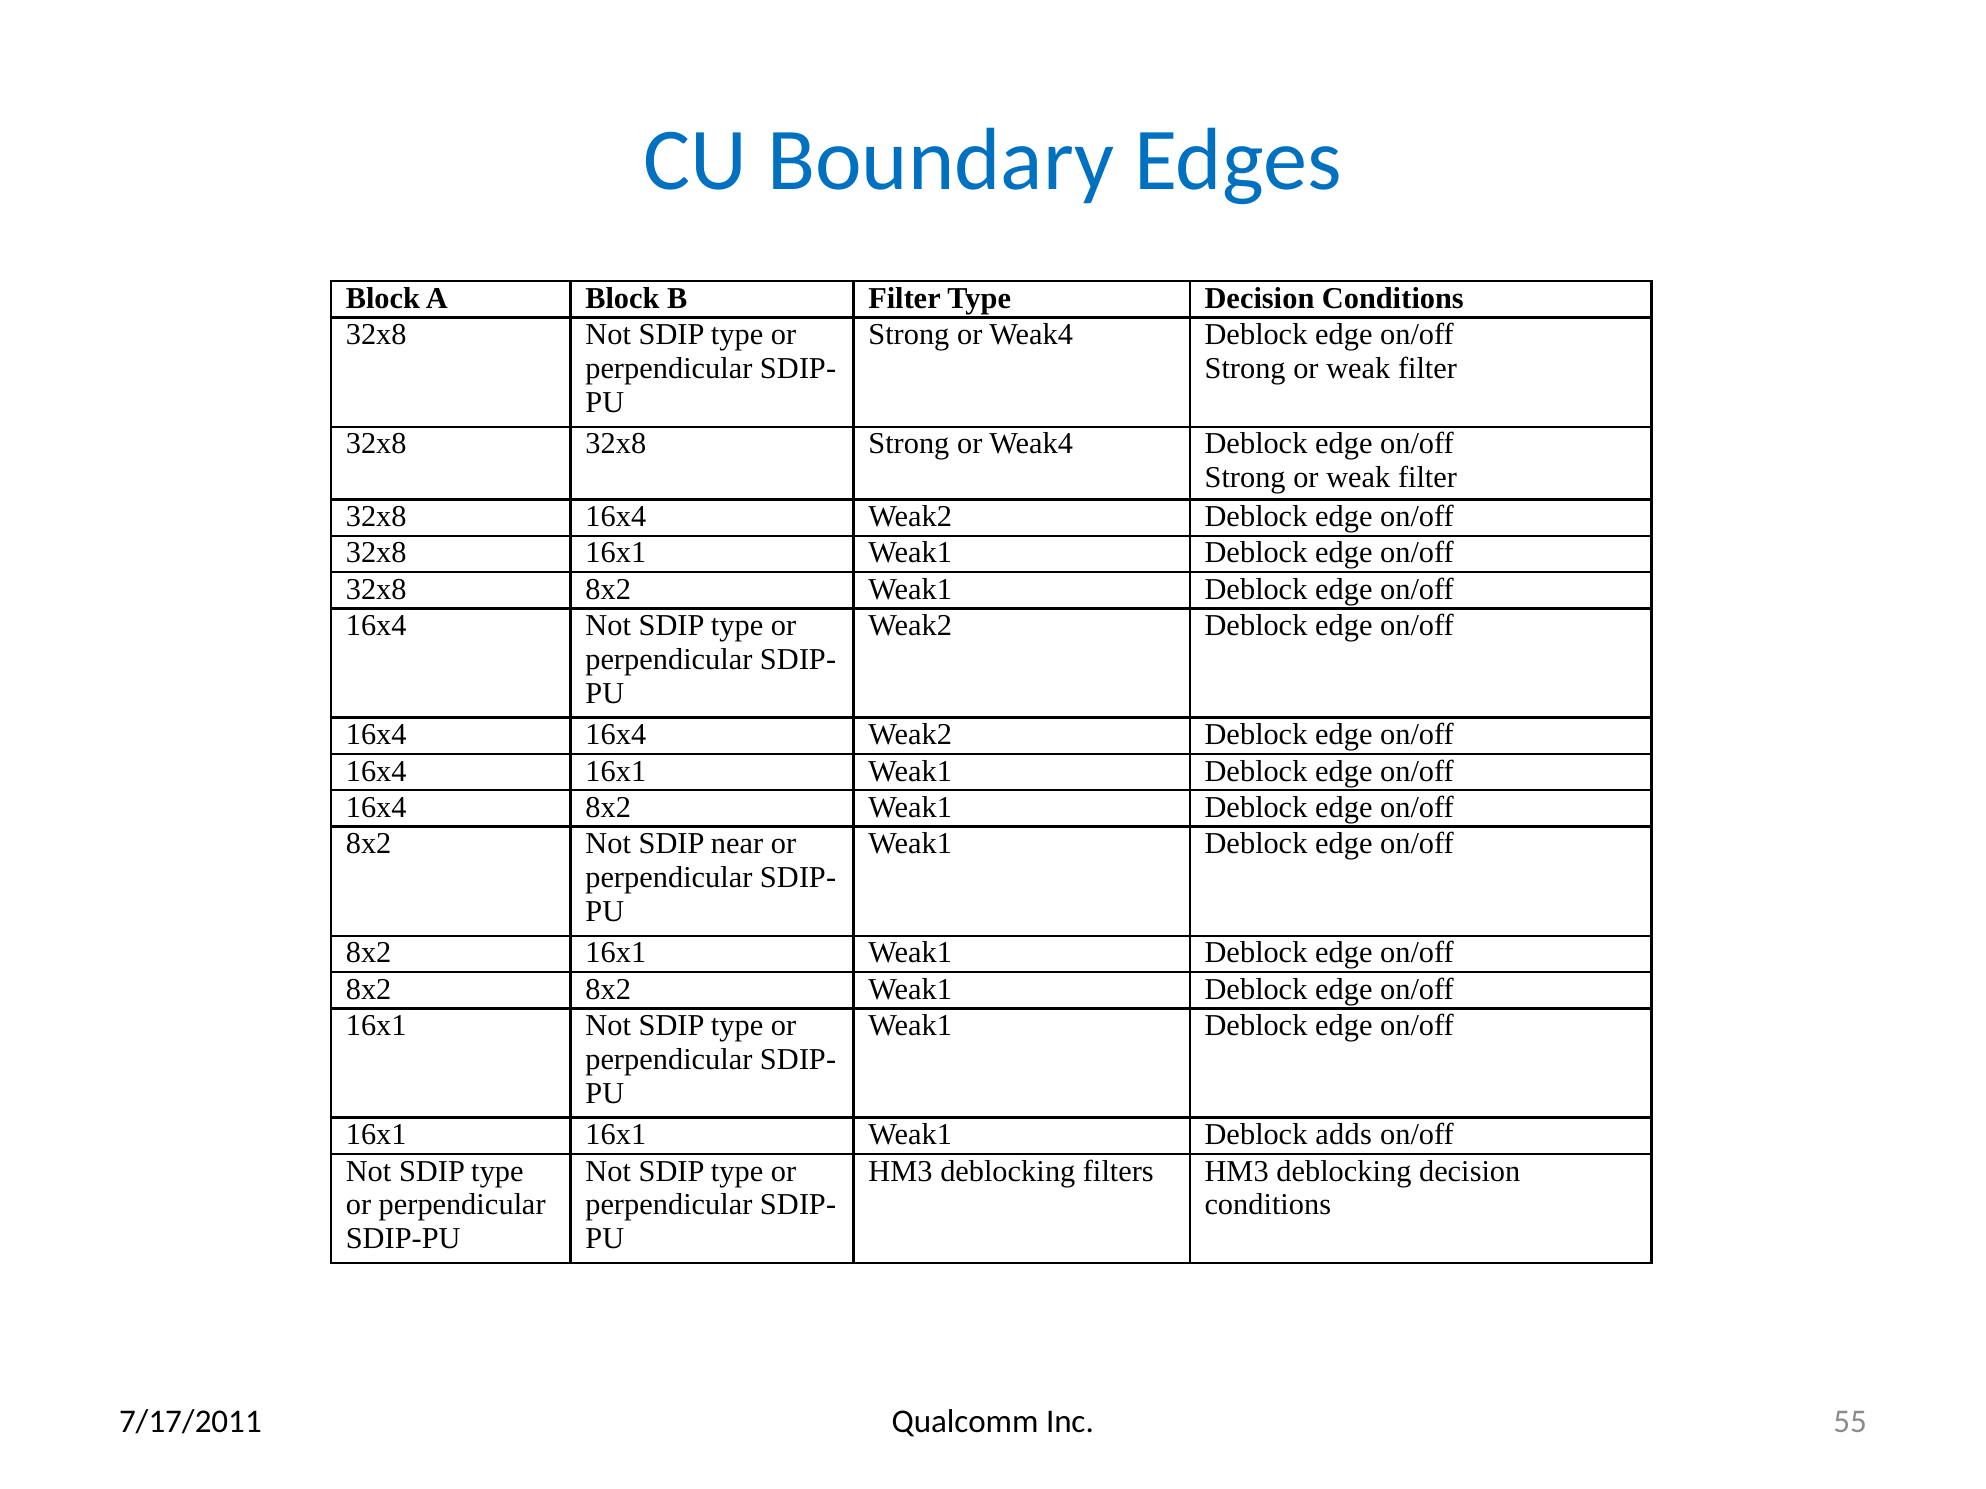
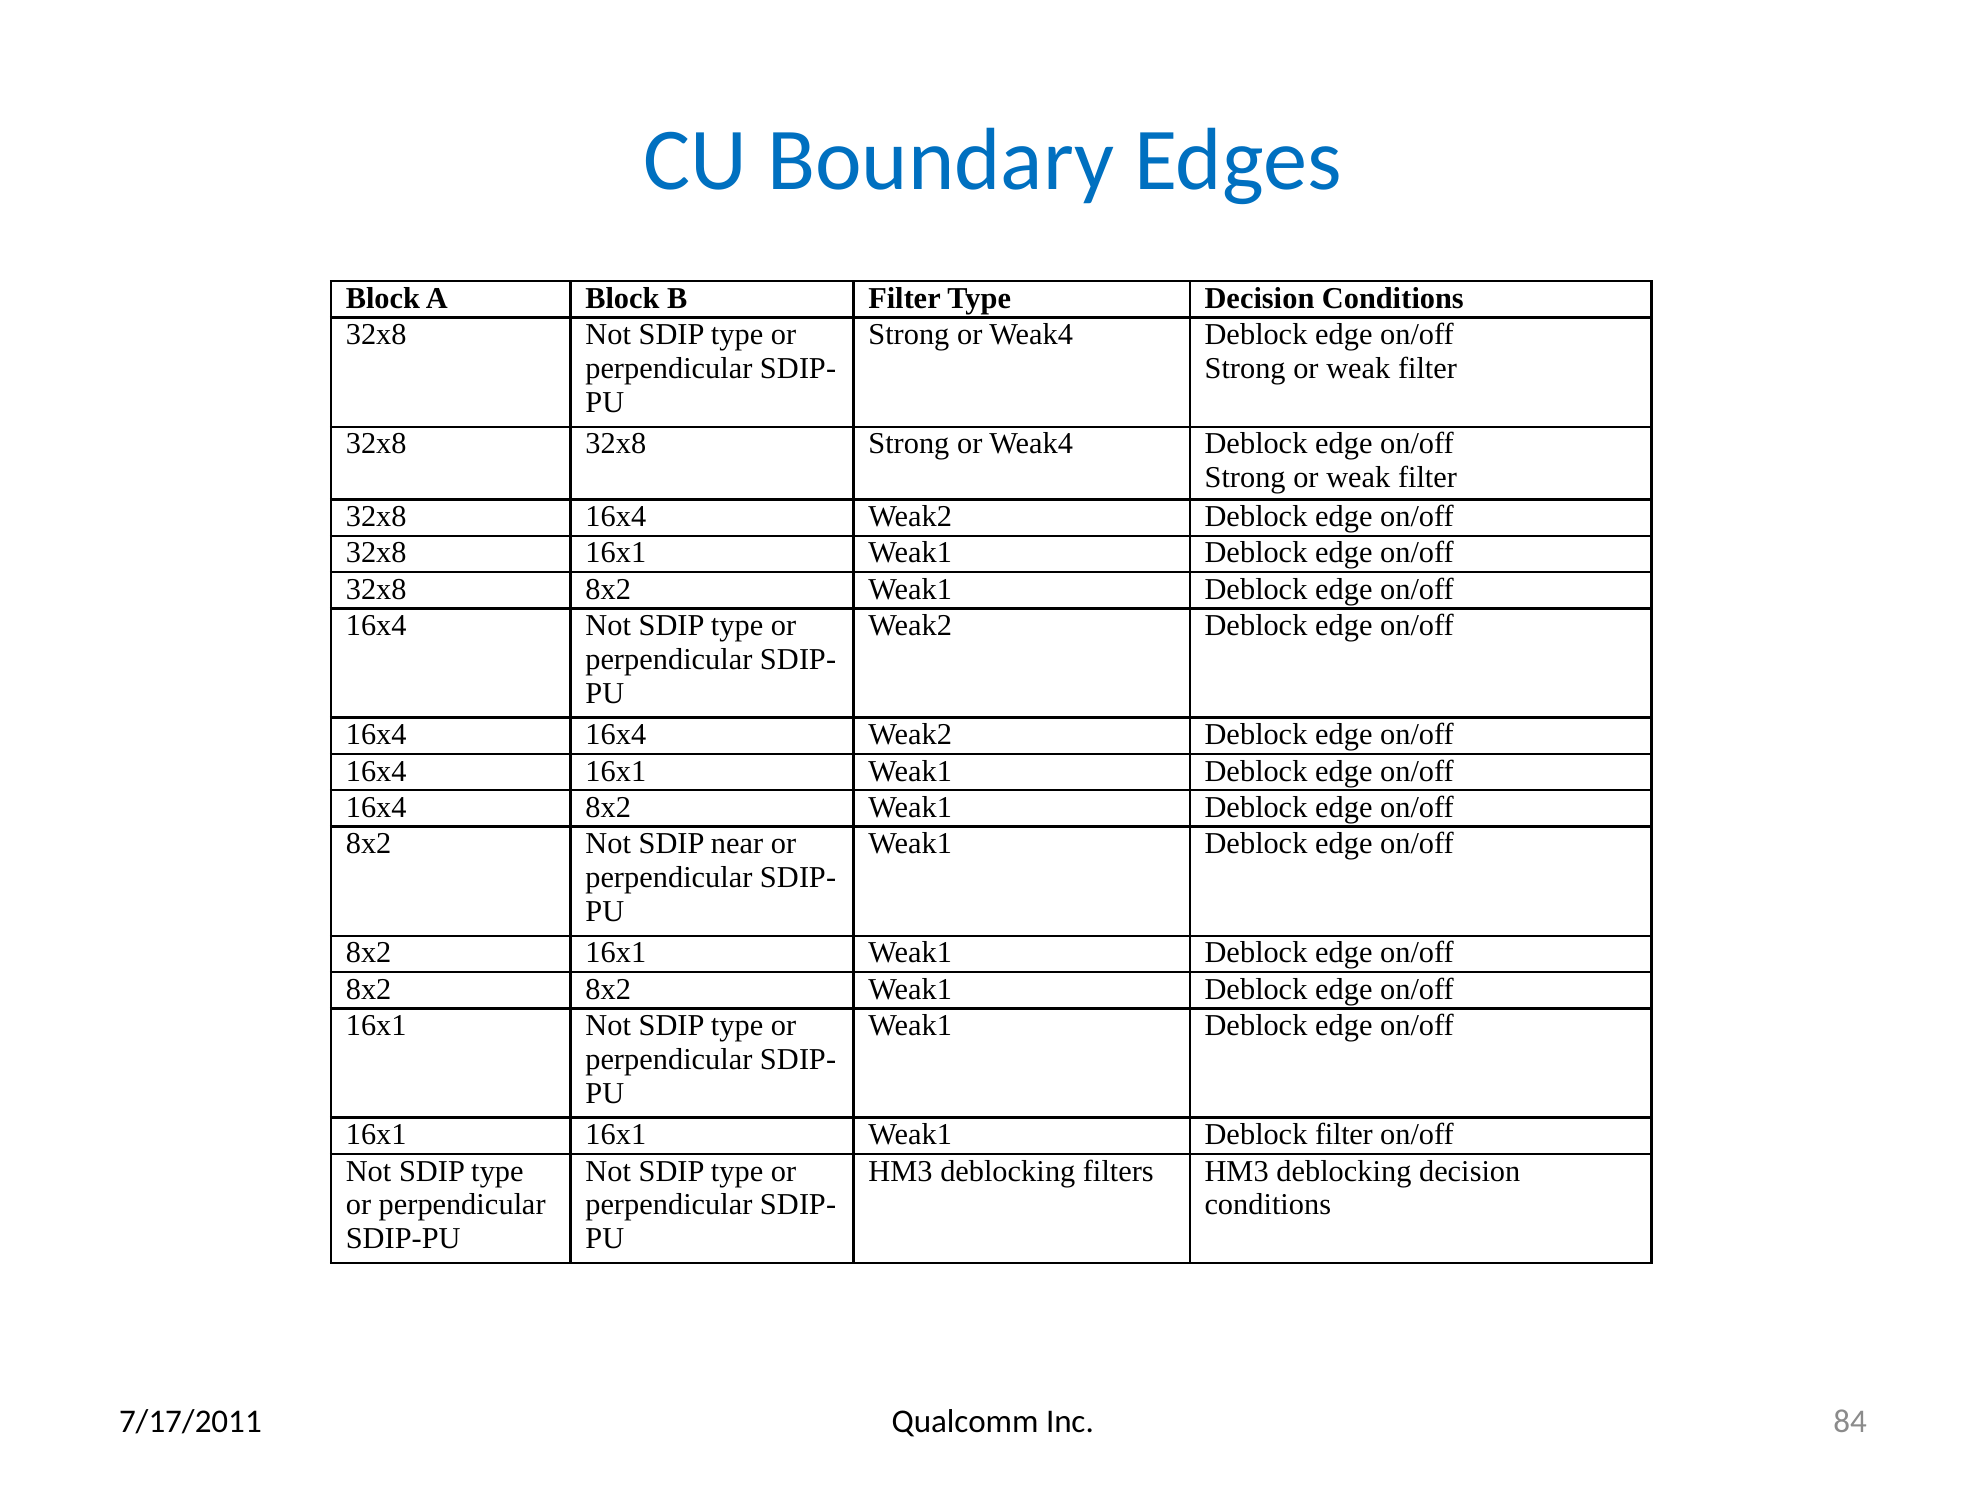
Deblock adds: adds -> filter
55: 55 -> 84
